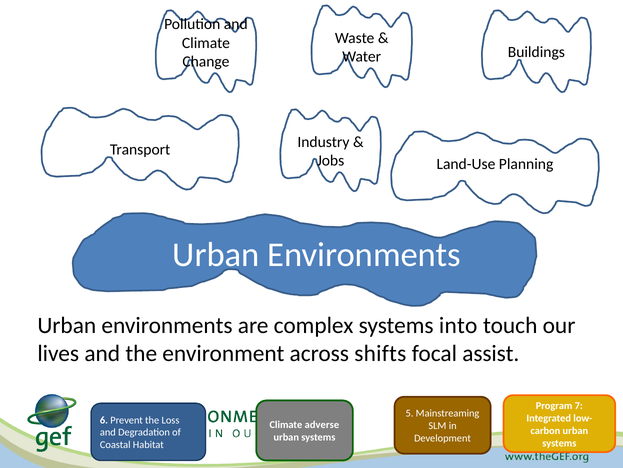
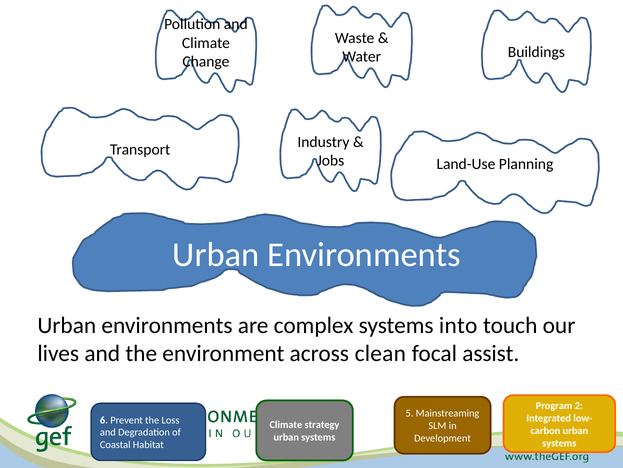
shifts: shifts -> clean
7: 7 -> 2
adverse: adverse -> strategy
